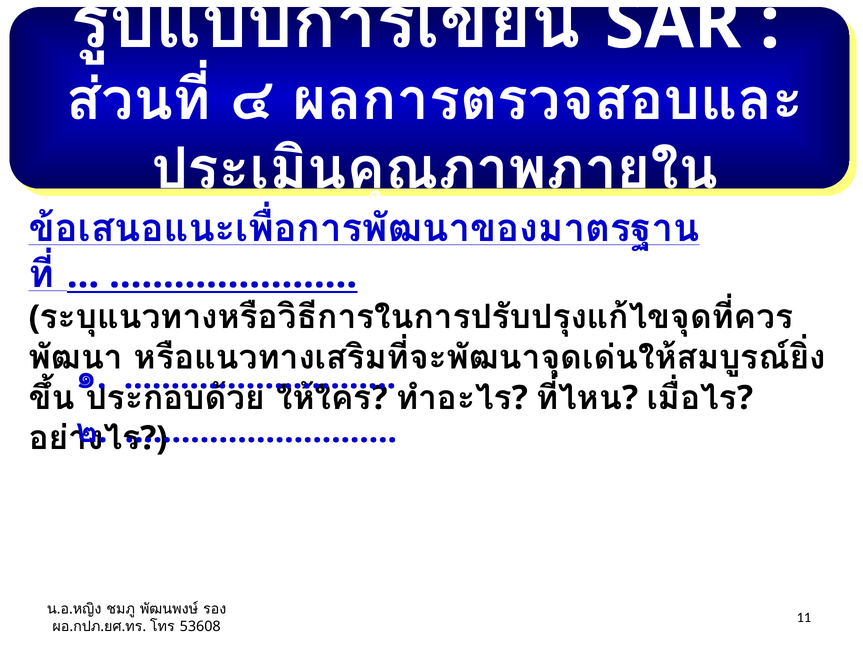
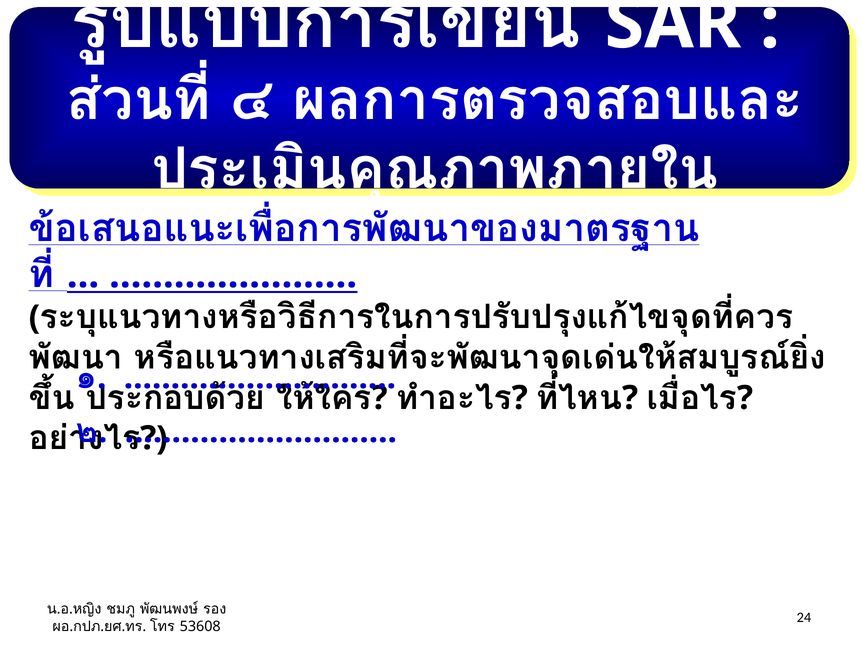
11: 11 -> 24
